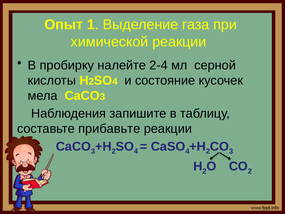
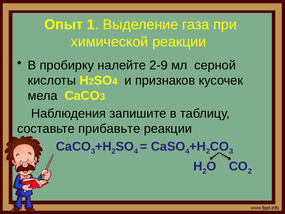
2-4: 2-4 -> 2-9
состояние: состояние -> признаков
